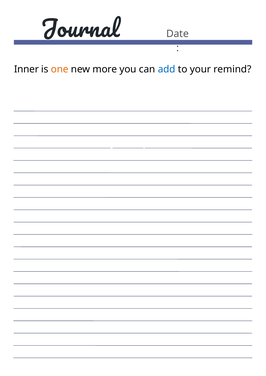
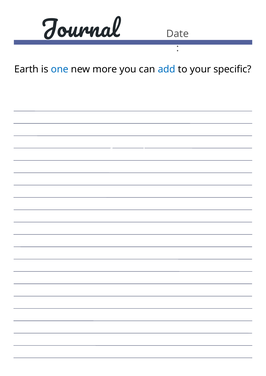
Inner: Inner -> Earth
one colour: orange -> blue
remind: remind -> specific
